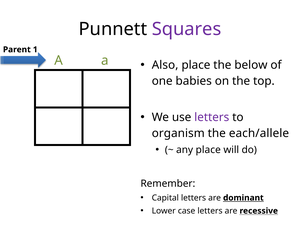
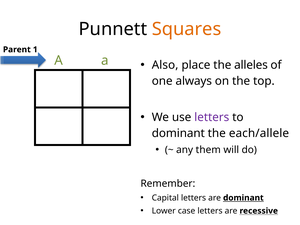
Squares colour: purple -> orange
below: below -> alleles
babies: babies -> always
organism at (178, 133): organism -> dominant
any place: place -> them
